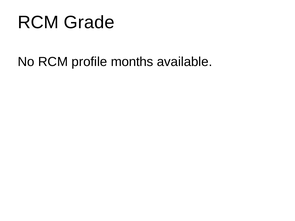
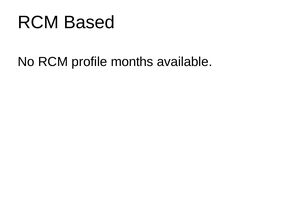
Grade: Grade -> Based
